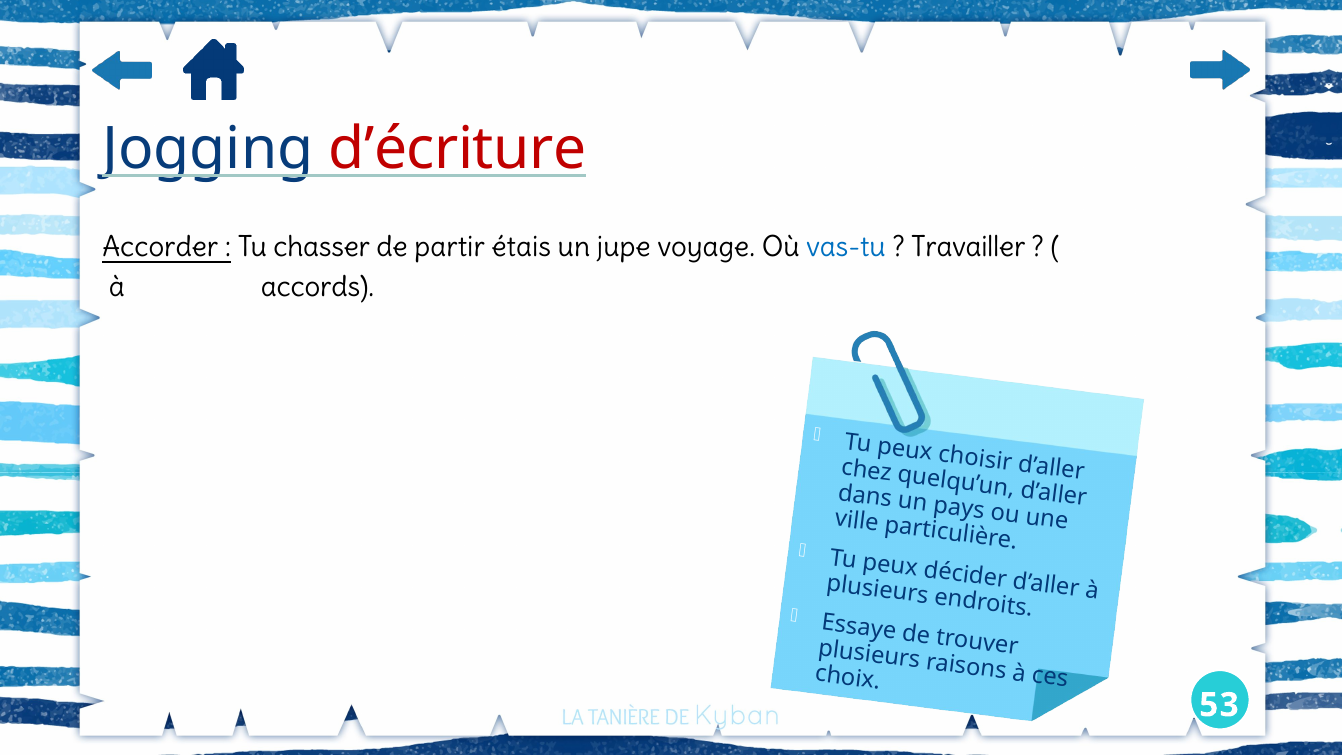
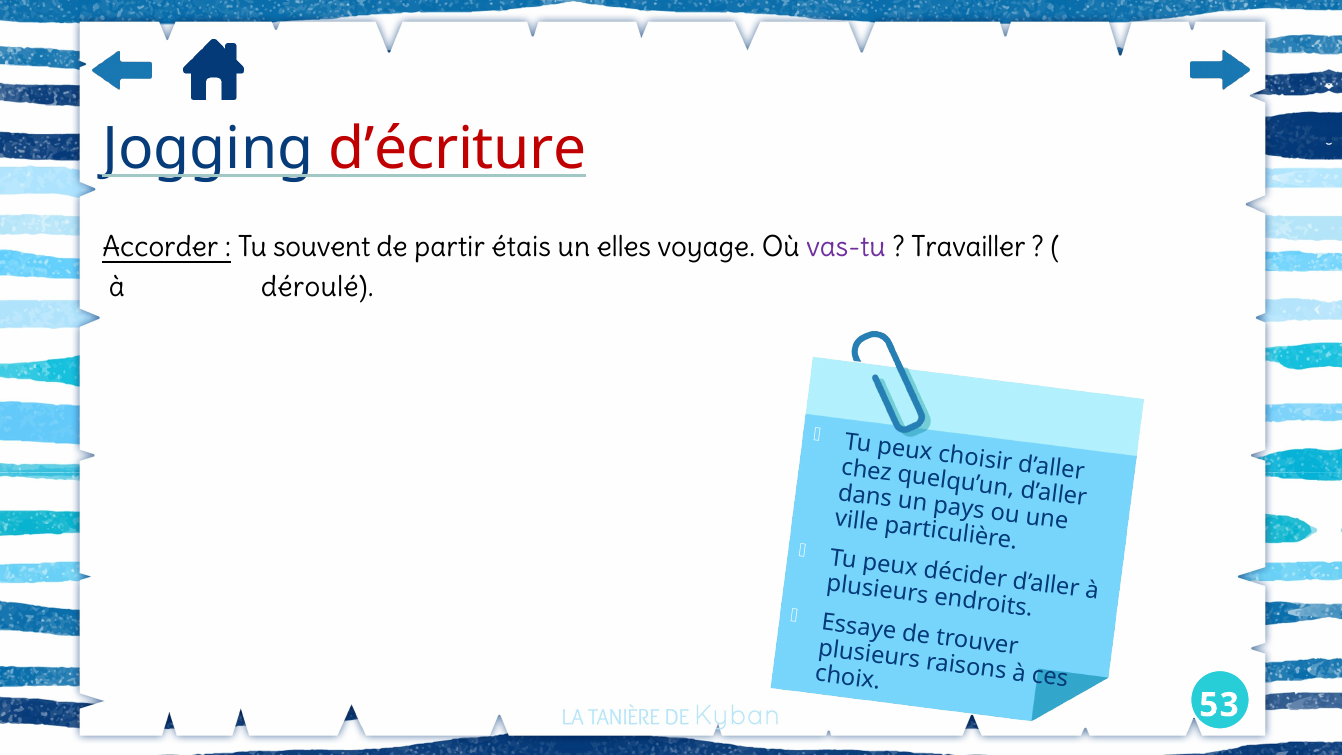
chasser: chasser -> souvent
jupe: jupe -> elles
vas-tu colour: blue -> purple
accords: accords -> déroulé
